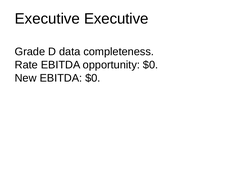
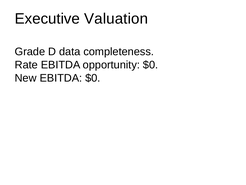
Executive Executive: Executive -> Valuation
